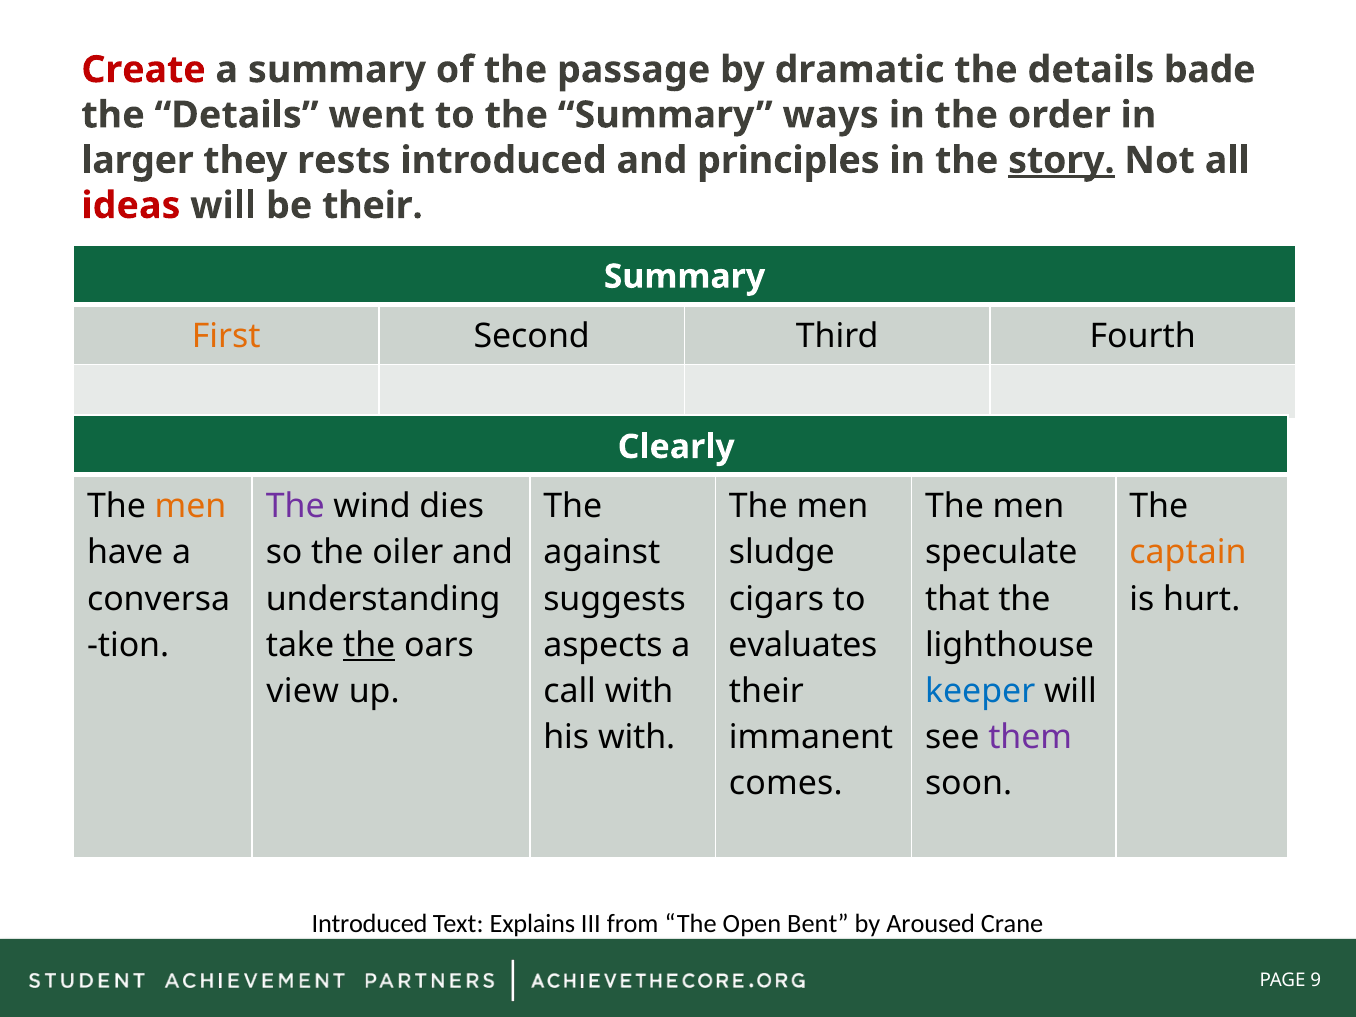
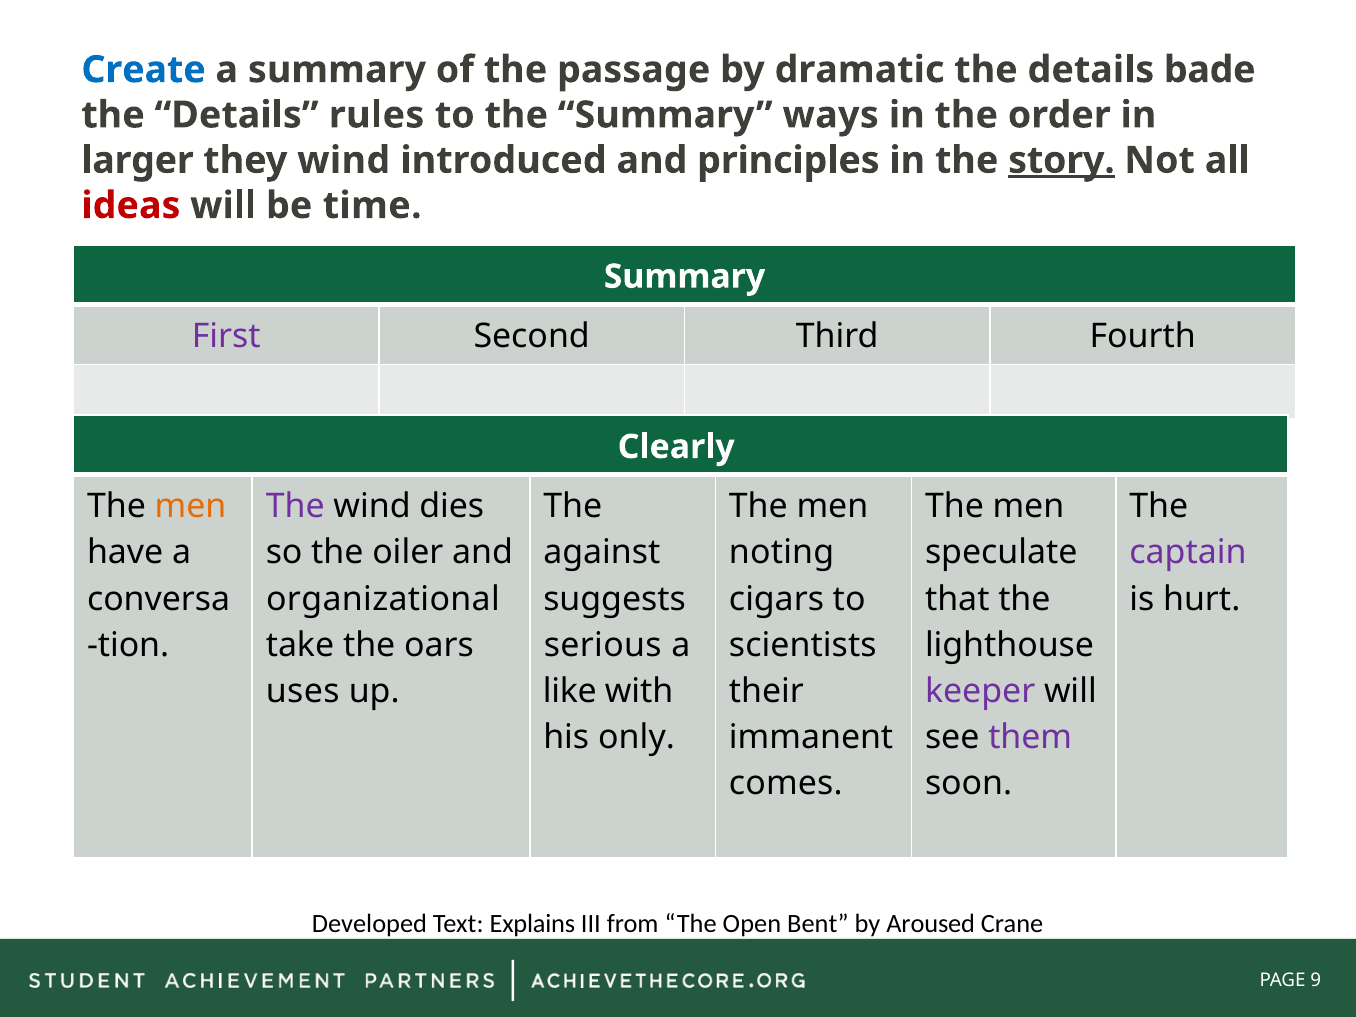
Create colour: red -> blue
went: went -> rules
they rests: rests -> wind
be their: their -> time
First colour: orange -> purple
sludge: sludge -> noting
captain colour: orange -> purple
understanding: understanding -> organizational
the at (369, 645) underline: present -> none
aspects: aspects -> serious
evaluates: evaluates -> scientists
view: view -> uses
call: call -> like
keeper colour: blue -> purple
his with: with -> only
Introduced at (370, 924): Introduced -> Developed
